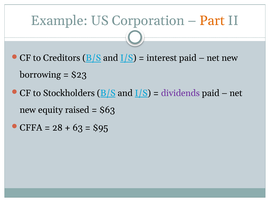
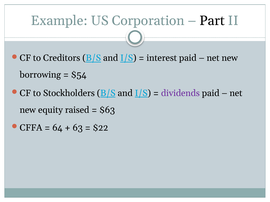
Part colour: orange -> black
$23: $23 -> $54
28: 28 -> 64
$95: $95 -> $22
